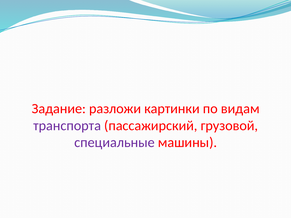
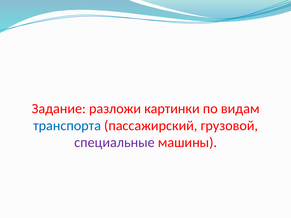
транспорта colour: purple -> blue
